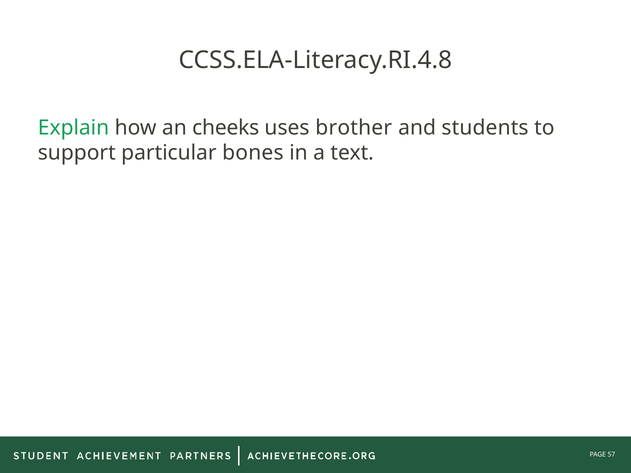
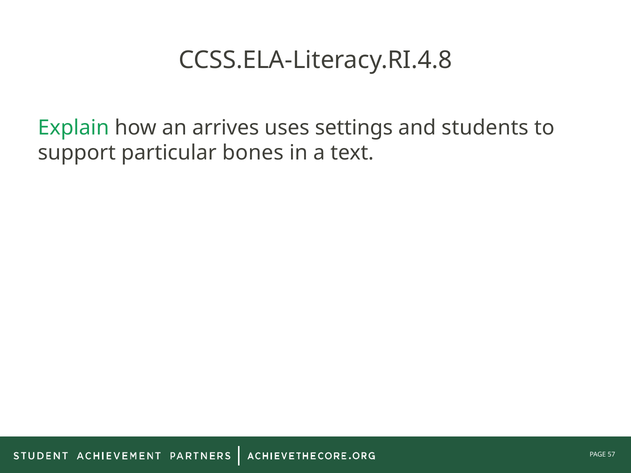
cheeks: cheeks -> arrives
brother: brother -> settings
